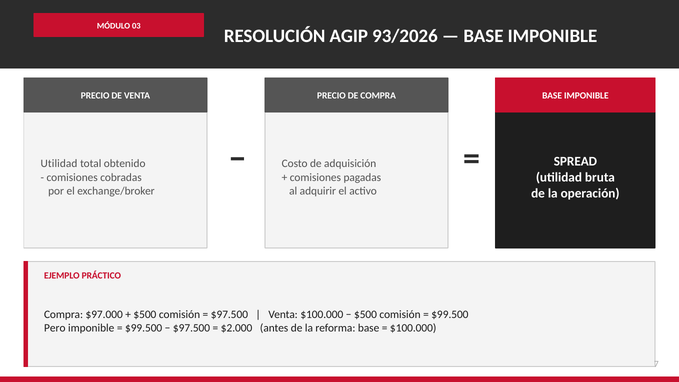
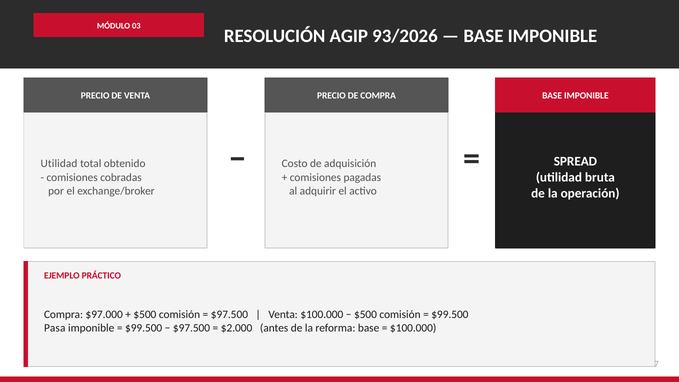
Pero: Pero -> Pasa
